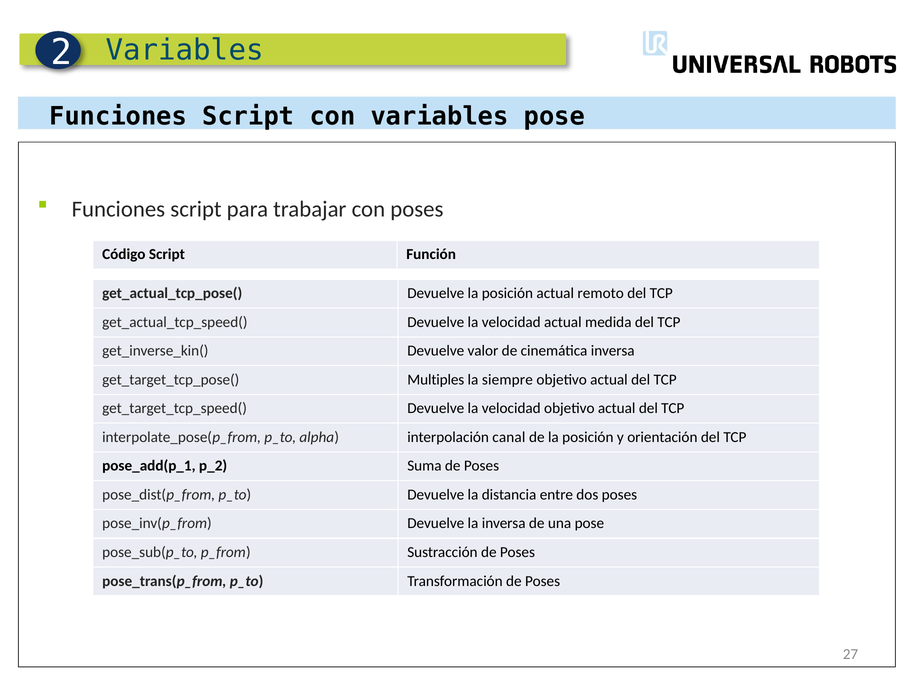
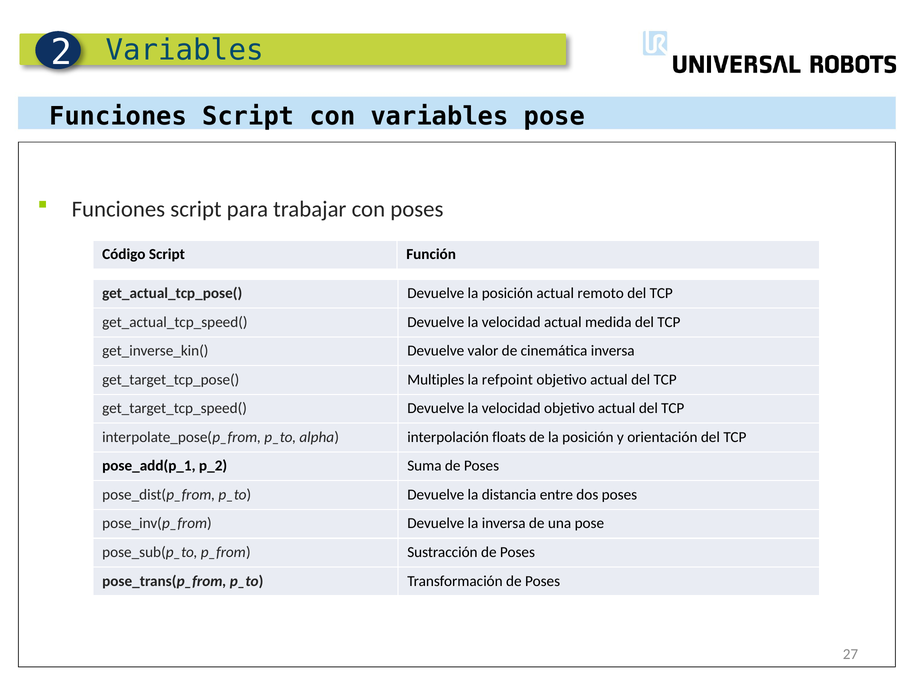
siempre: siempre -> refpoint
canal: canal -> floats
